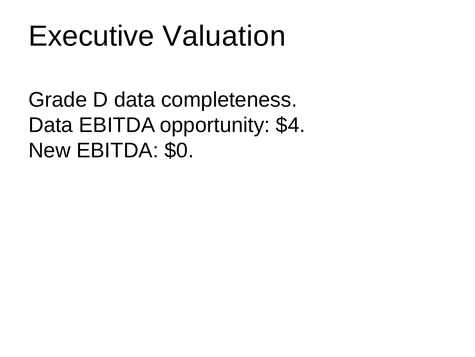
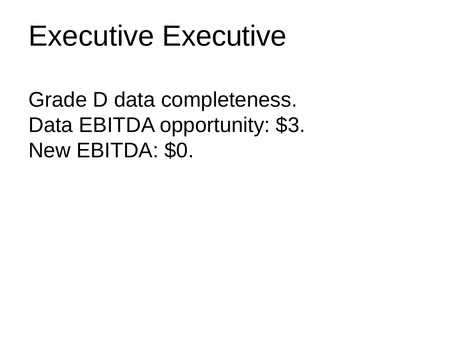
Executive Valuation: Valuation -> Executive
$4: $4 -> $3
